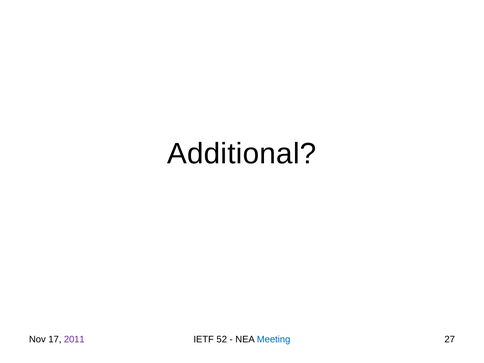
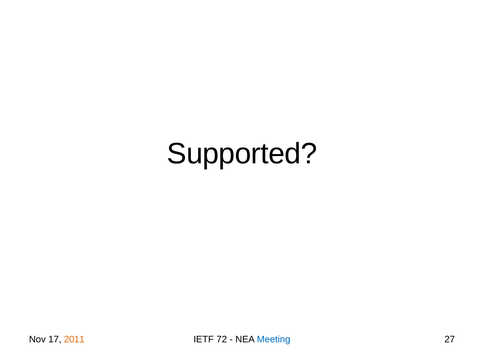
Additional: Additional -> Supported
2011 colour: purple -> orange
52: 52 -> 72
